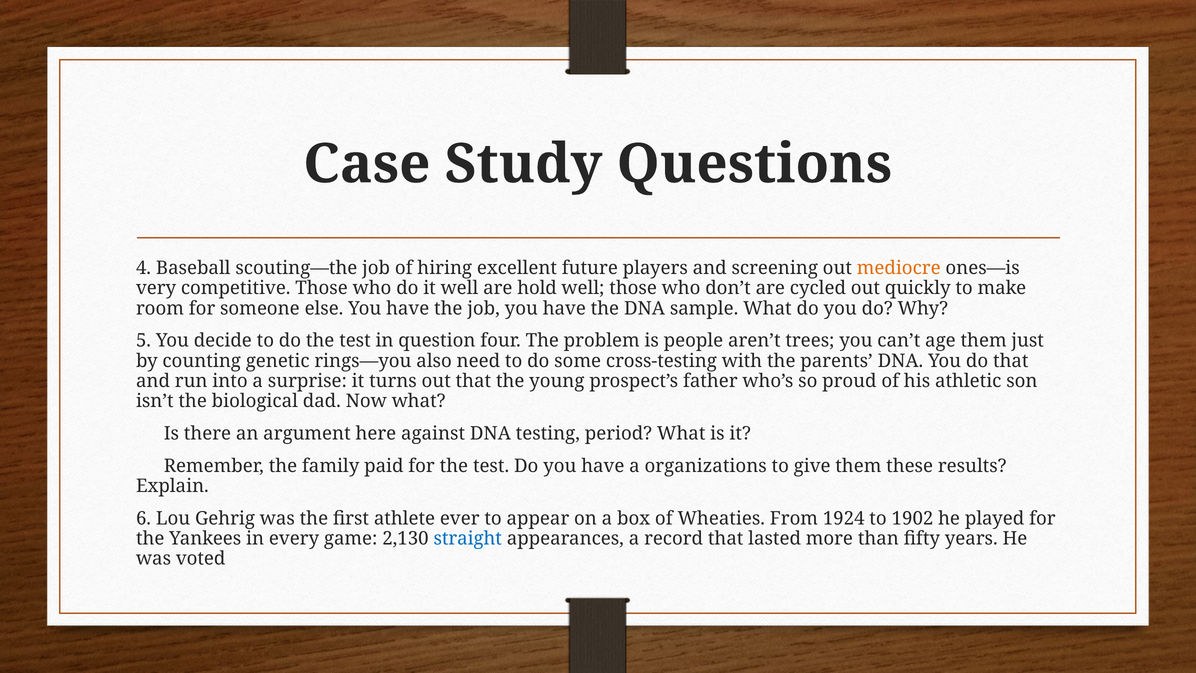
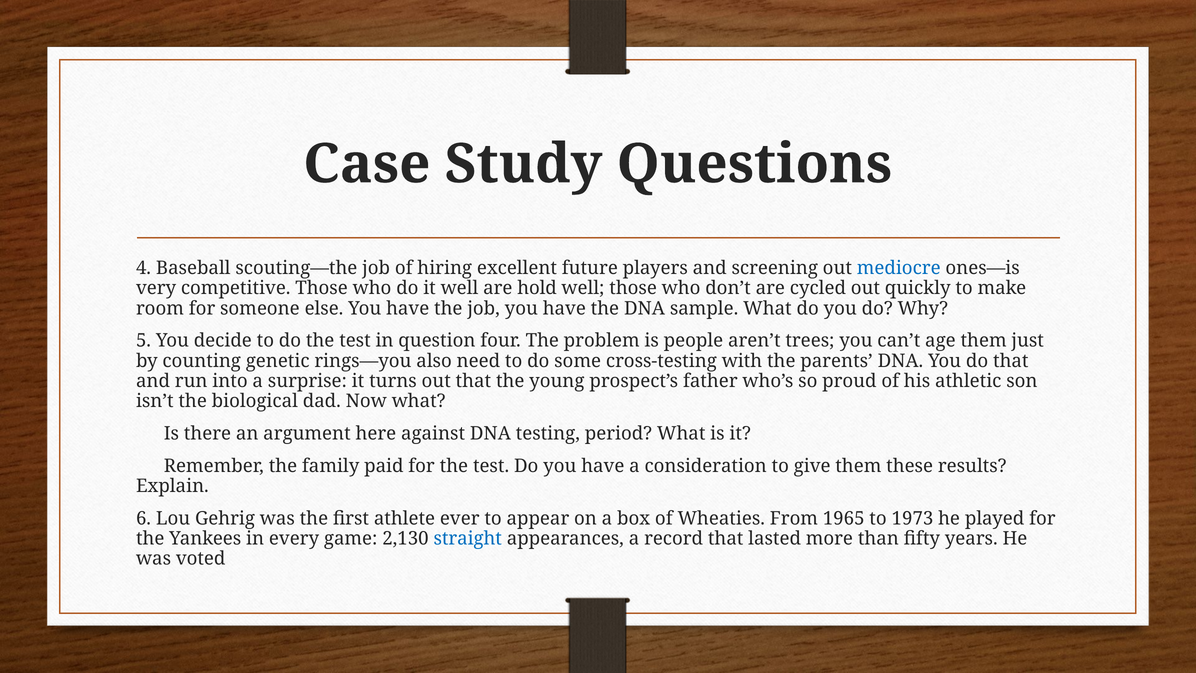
mediocre colour: orange -> blue
organizations: organizations -> consideration
1924: 1924 -> 1965
1902: 1902 -> 1973
